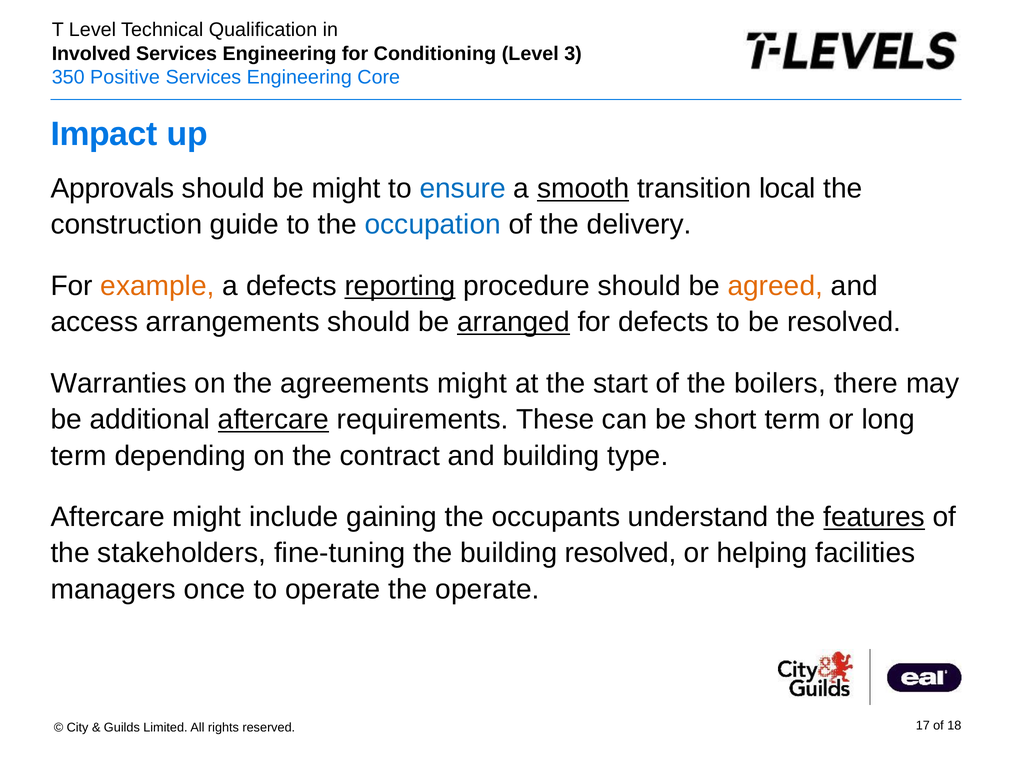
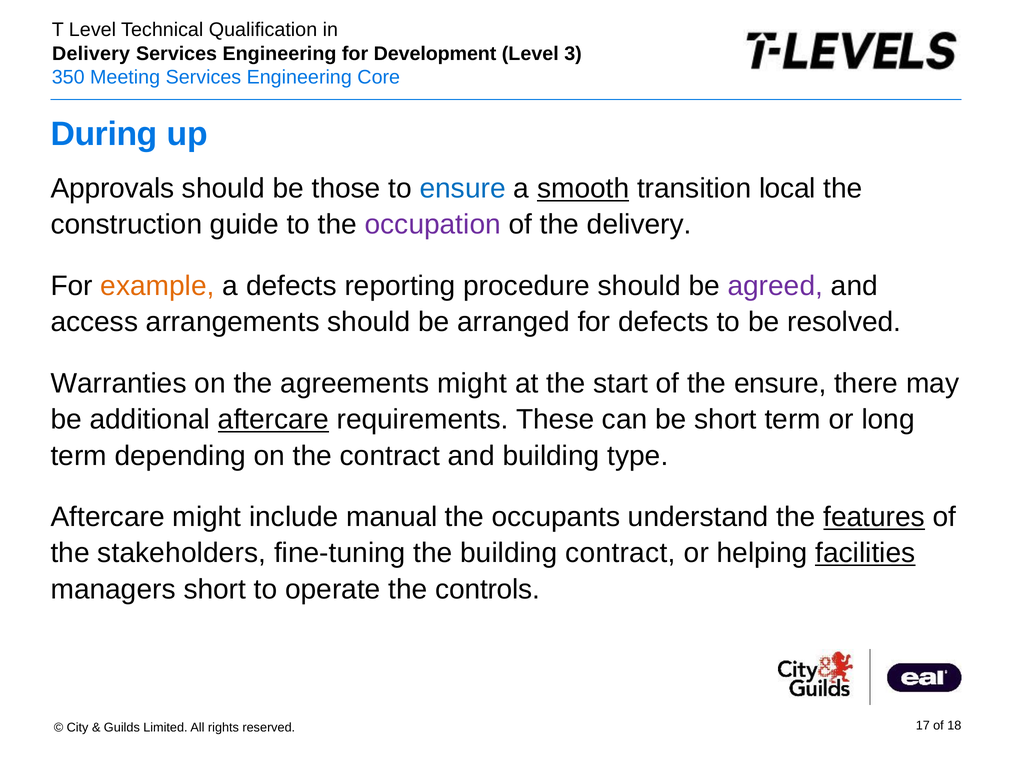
Involved at (91, 54): Involved -> Delivery
Conditioning: Conditioning -> Development
Positive: Positive -> Meeting
Impact: Impact -> During
be might: might -> those
occupation colour: blue -> purple
reporting underline: present -> none
agreed colour: orange -> purple
arranged underline: present -> none
the boilers: boilers -> ensure
gaining: gaining -> manual
building resolved: resolved -> contract
facilities underline: none -> present
managers once: once -> short
the operate: operate -> controls
